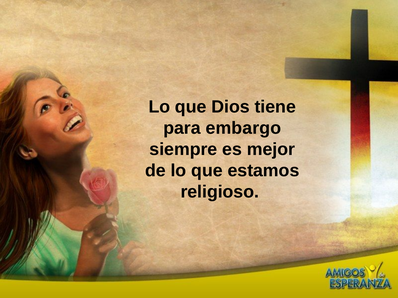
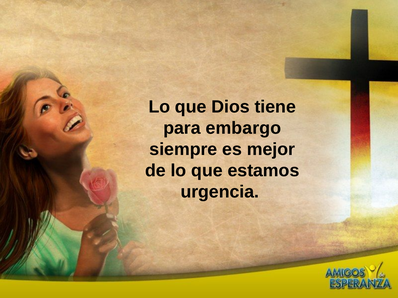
religioso: religioso -> urgencia
